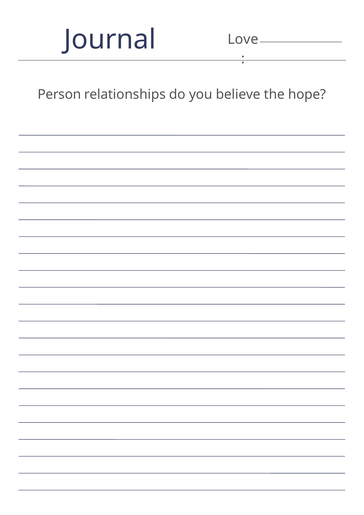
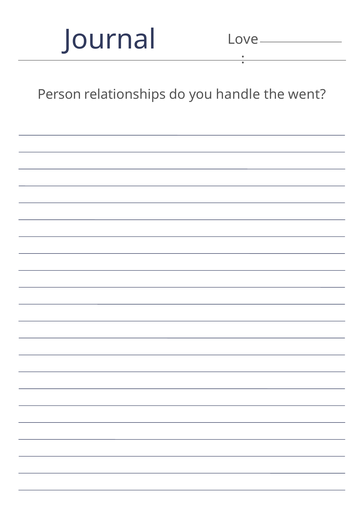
believe: believe -> handle
hope: hope -> went
